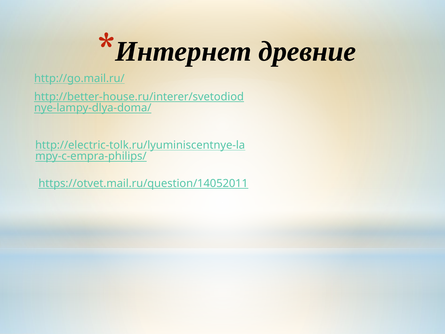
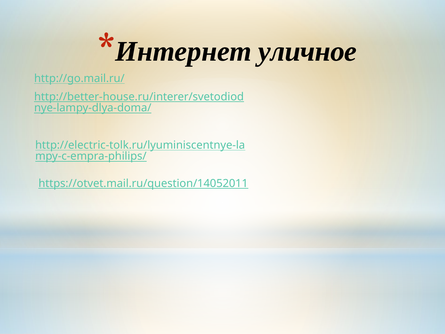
древние: древние -> уличное
